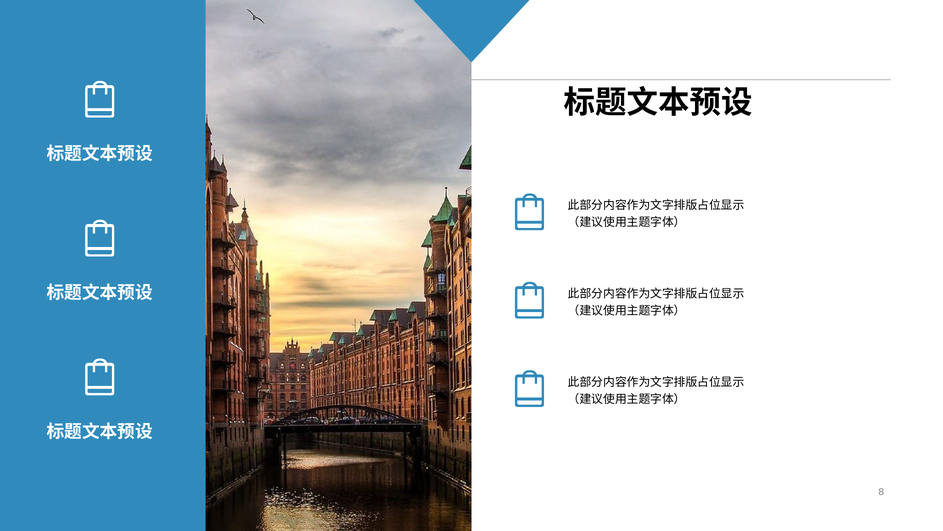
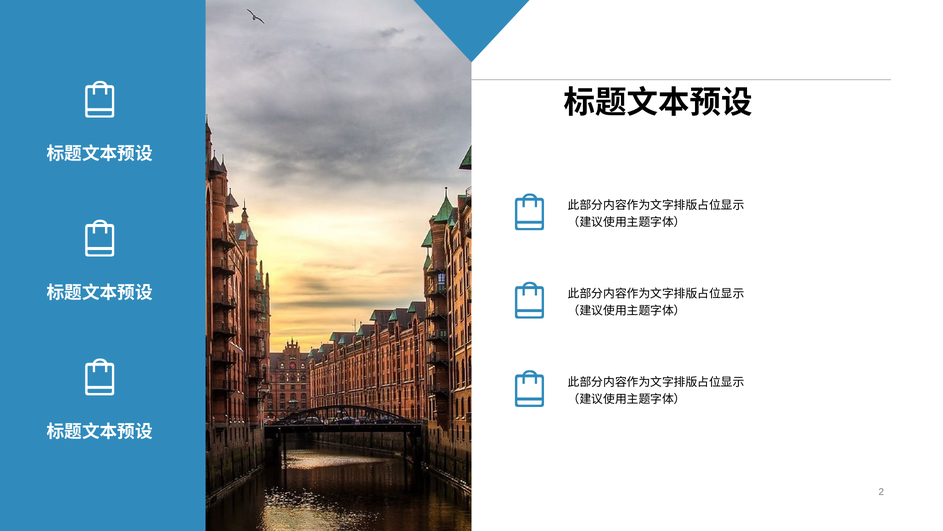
8: 8 -> 2
